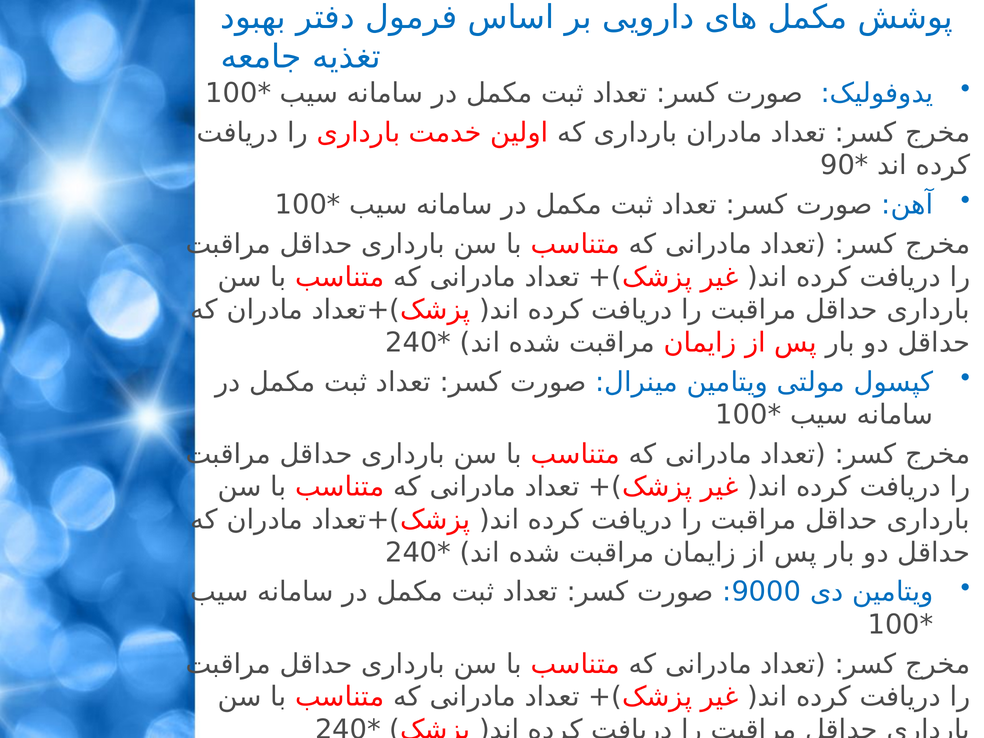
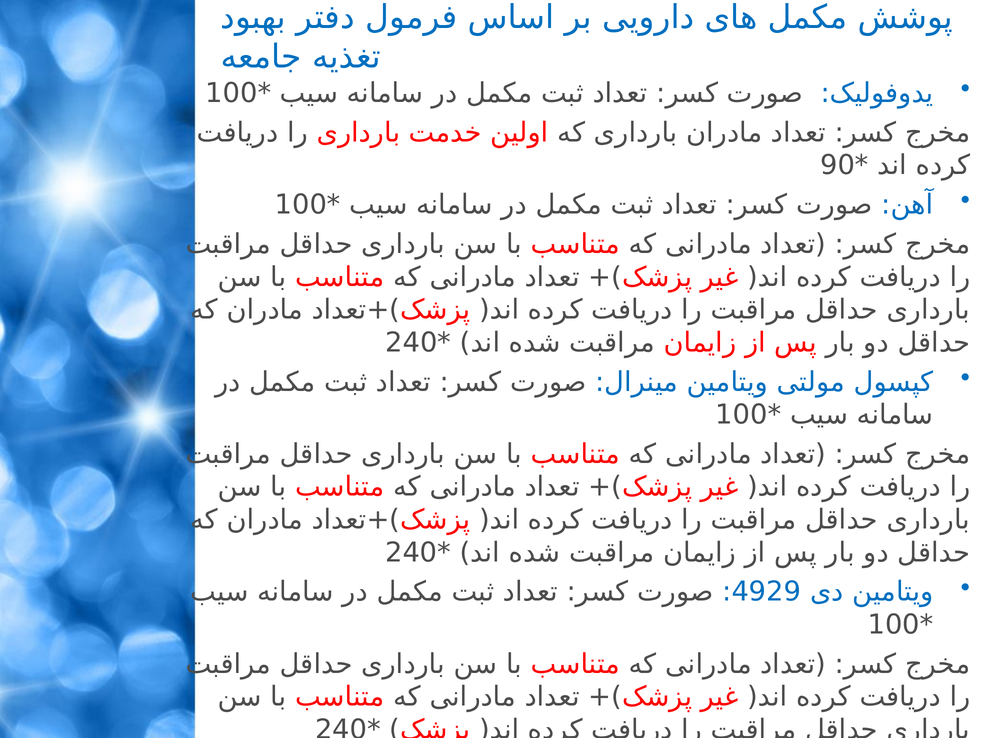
9000: 9000 -> 4929
